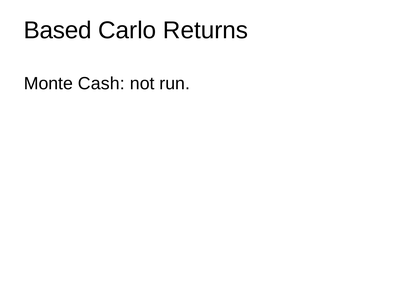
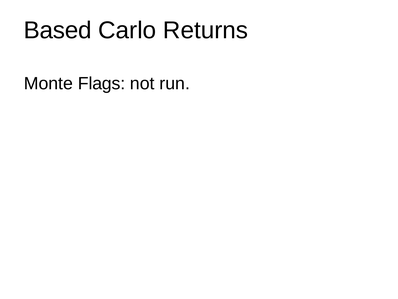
Cash: Cash -> Flags
